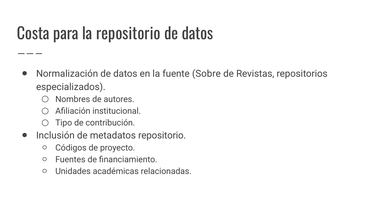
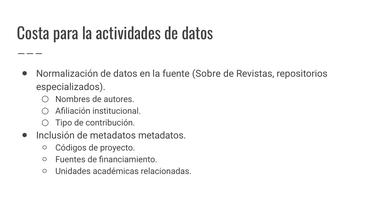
la repositorio: repositorio -> actividades
metadatos repositorio: repositorio -> metadatos
